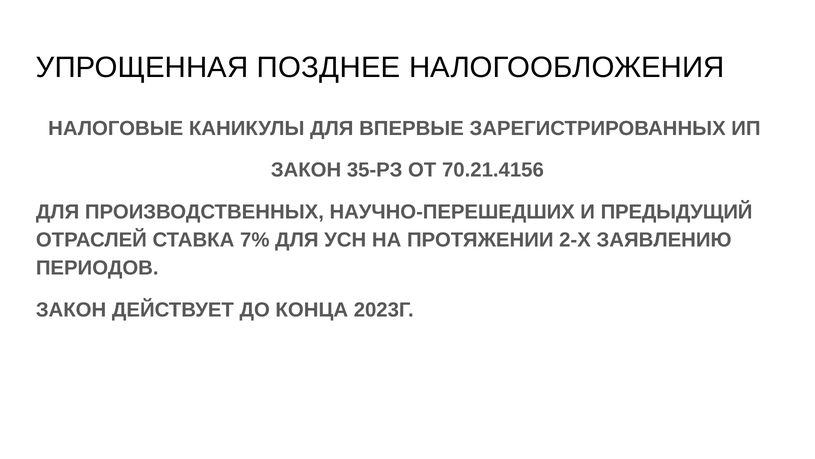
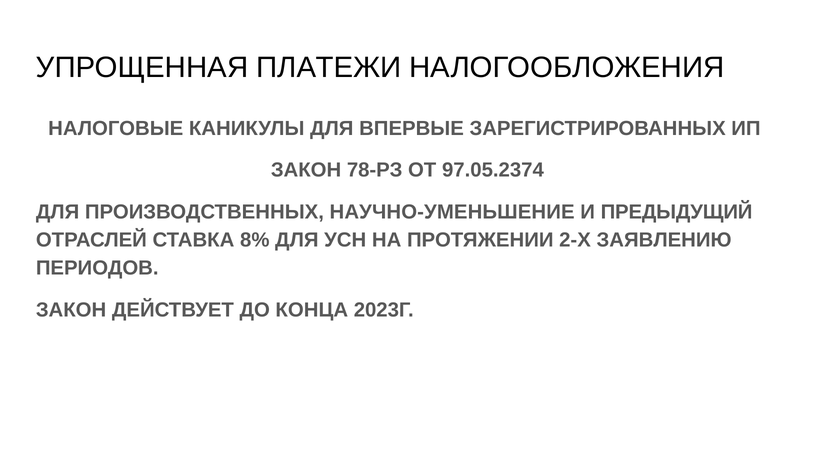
ПОЗДНЕЕ: ПОЗДНЕЕ -> ПЛАТЕЖИ
35-РЗ: 35-РЗ -> 78-РЗ
70.21.4156: 70.21.4156 -> 97.05.2374
НАУЧНО-ПЕРЕШЕДШИХ: НАУЧНО-ПЕРЕШЕДШИХ -> НАУЧНО-УМЕНЬШЕНИЕ
7%: 7% -> 8%
